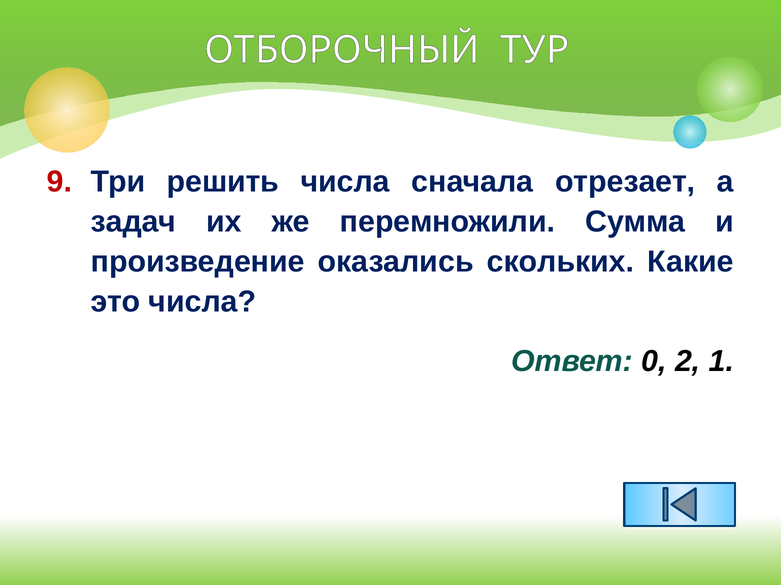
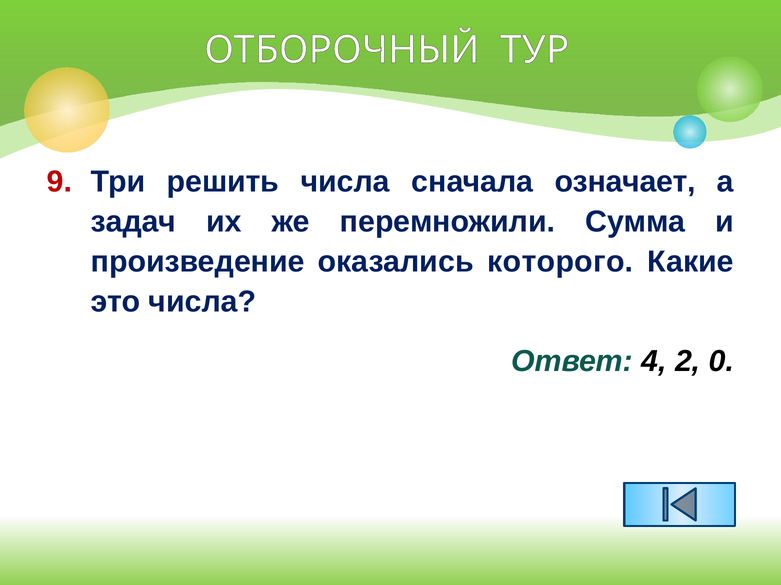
отрезает: отрезает -> означает
скольких: скольких -> которого
0: 0 -> 4
1: 1 -> 0
